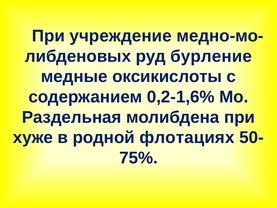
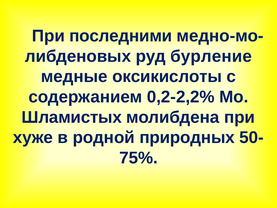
учреждение: учреждение -> последними
0,2-1,6%: 0,2-1,6% -> 0,2-2,2%
Раздельная: Раздельная -> Шламистых
флотациях: флотациях -> природных
